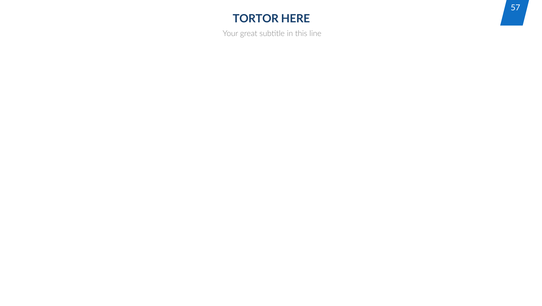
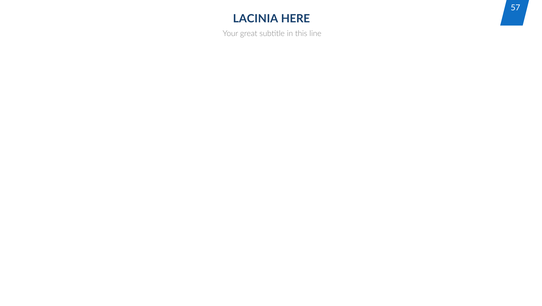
TORTOR: TORTOR -> LACINIA
